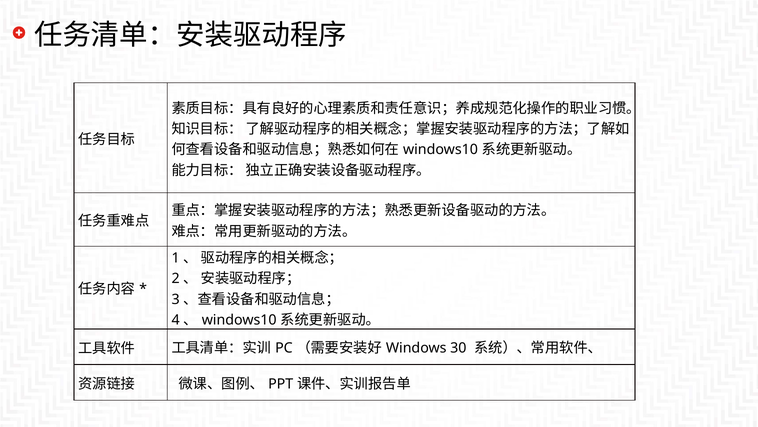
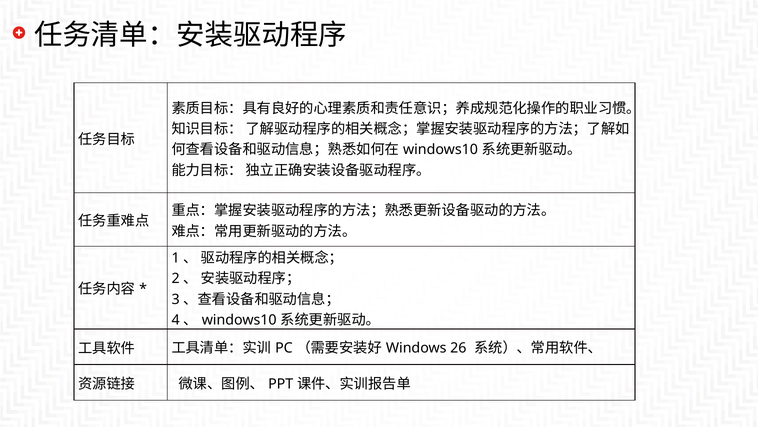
30: 30 -> 26
